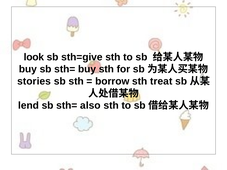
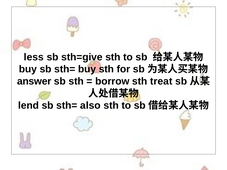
look: look -> less
stories: stories -> answer
